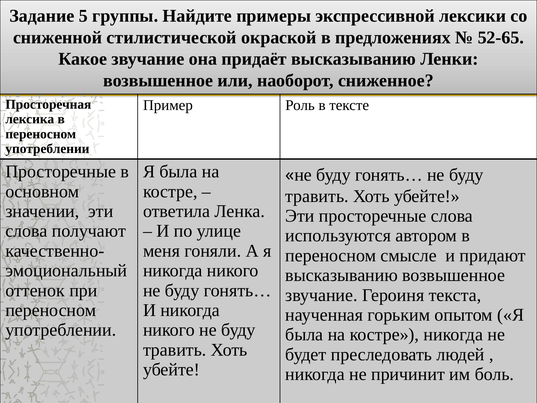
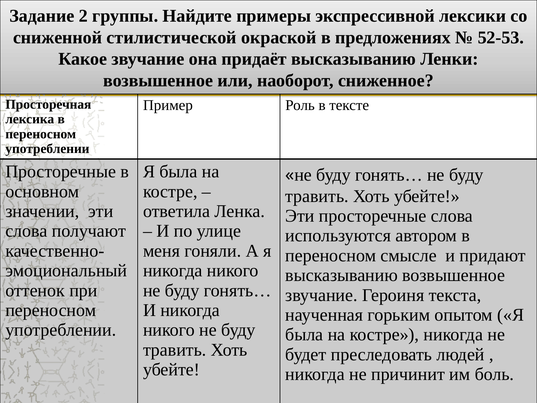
5: 5 -> 2
52-65: 52-65 -> 52-53
